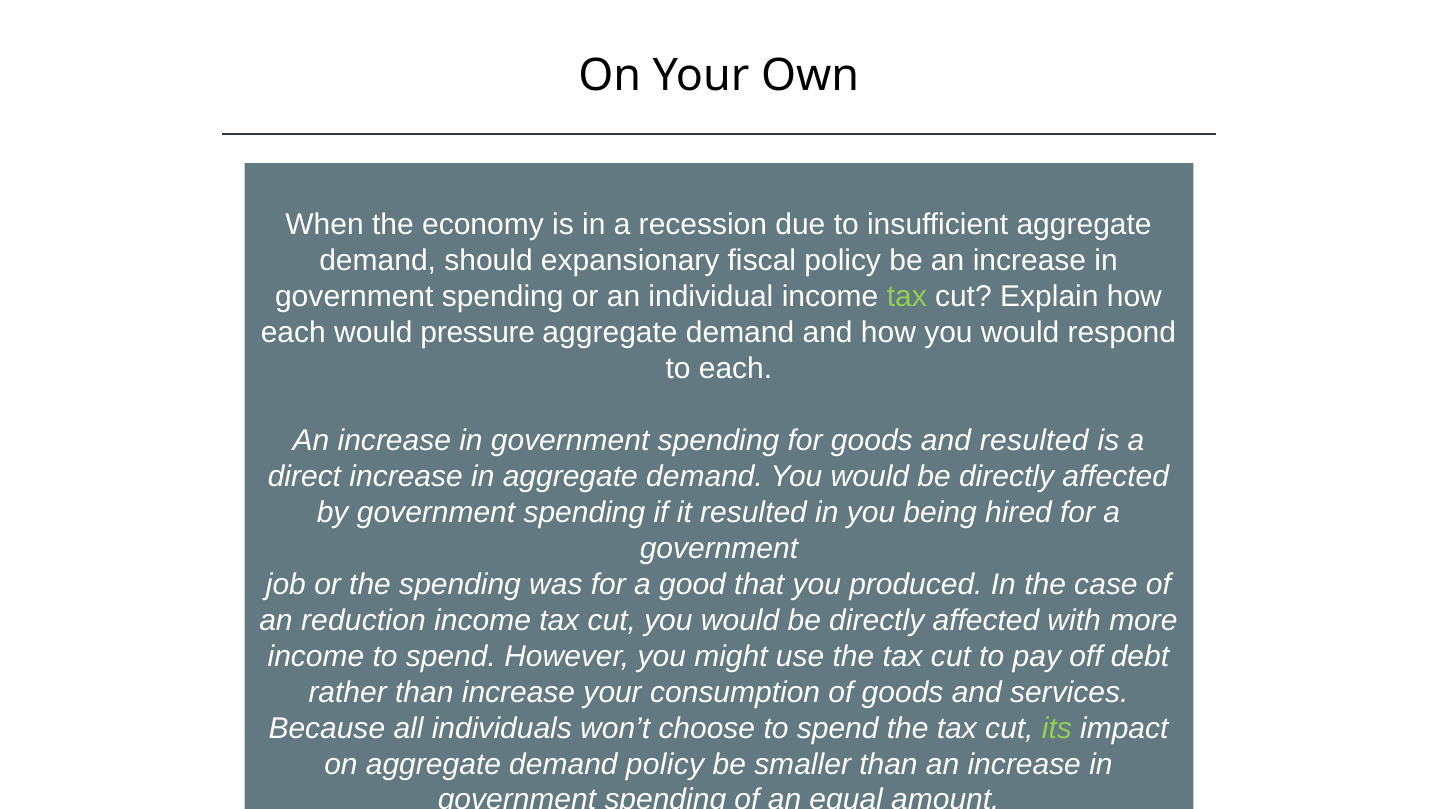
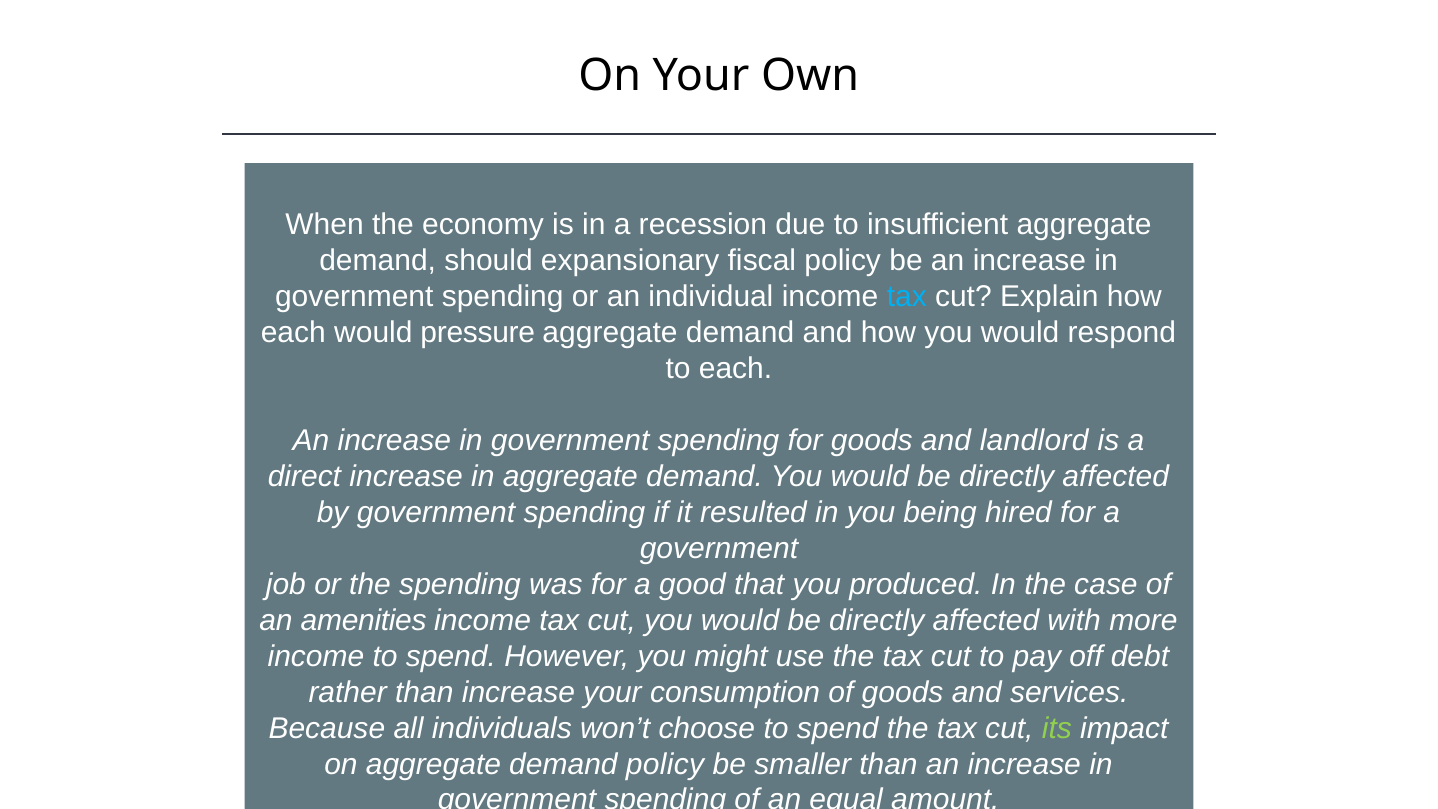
tax at (907, 296) colour: light green -> light blue
and resulted: resulted -> landlord
reduction: reduction -> amenities
